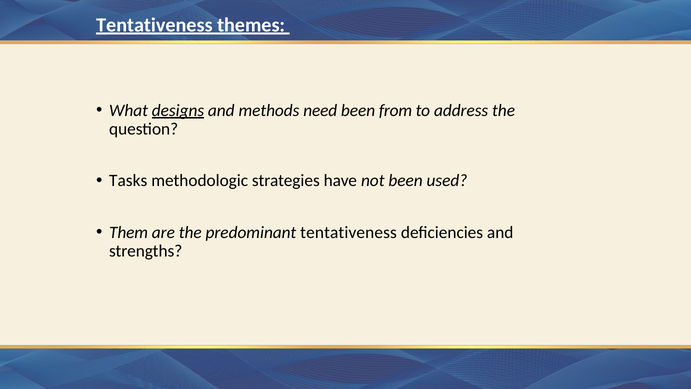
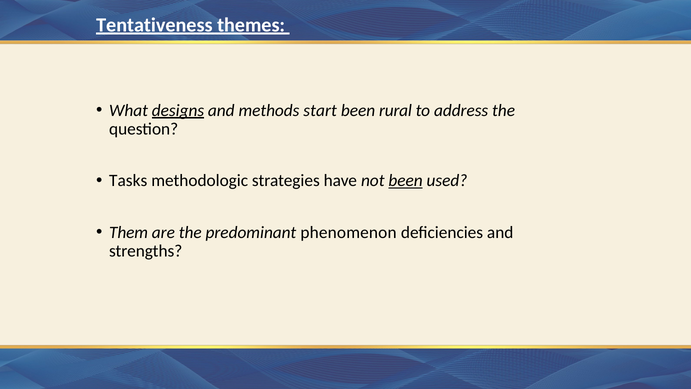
need: need -> start
from: from -> rural
been at (406, 181) underline: none -> present
predominant tentativeness: tentativeness -> phenomenon
